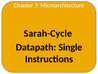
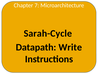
Single: Single -> Write
